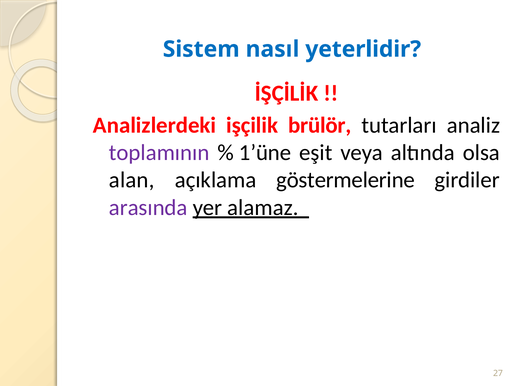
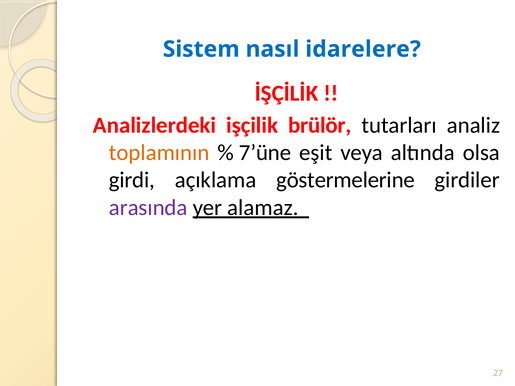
yeterlidir: yeterlidir -> idarelere
toplamının colour: purple -> orange
1’üne: 1’üne -> 7’üne
alan: alan -> girdi
